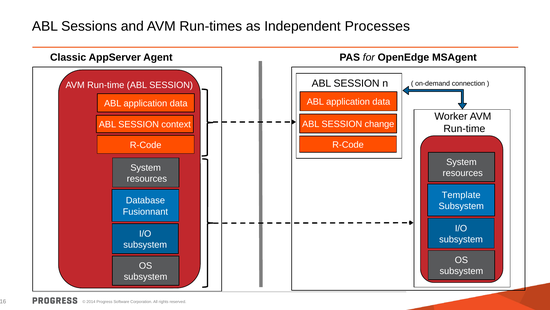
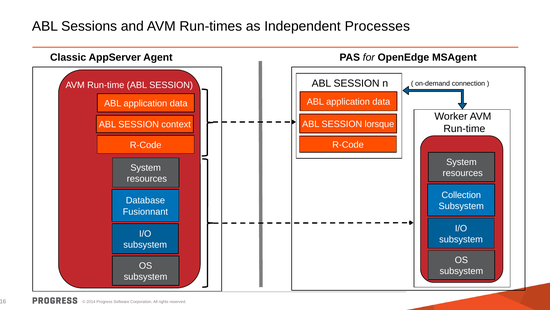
change: change -> lorsque
Template: Template -> Collection
